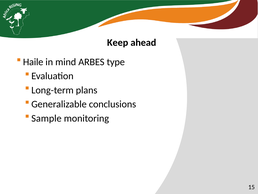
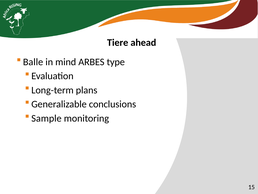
Keep: Keep -> Tiere
Haile: Haile -> Balle
